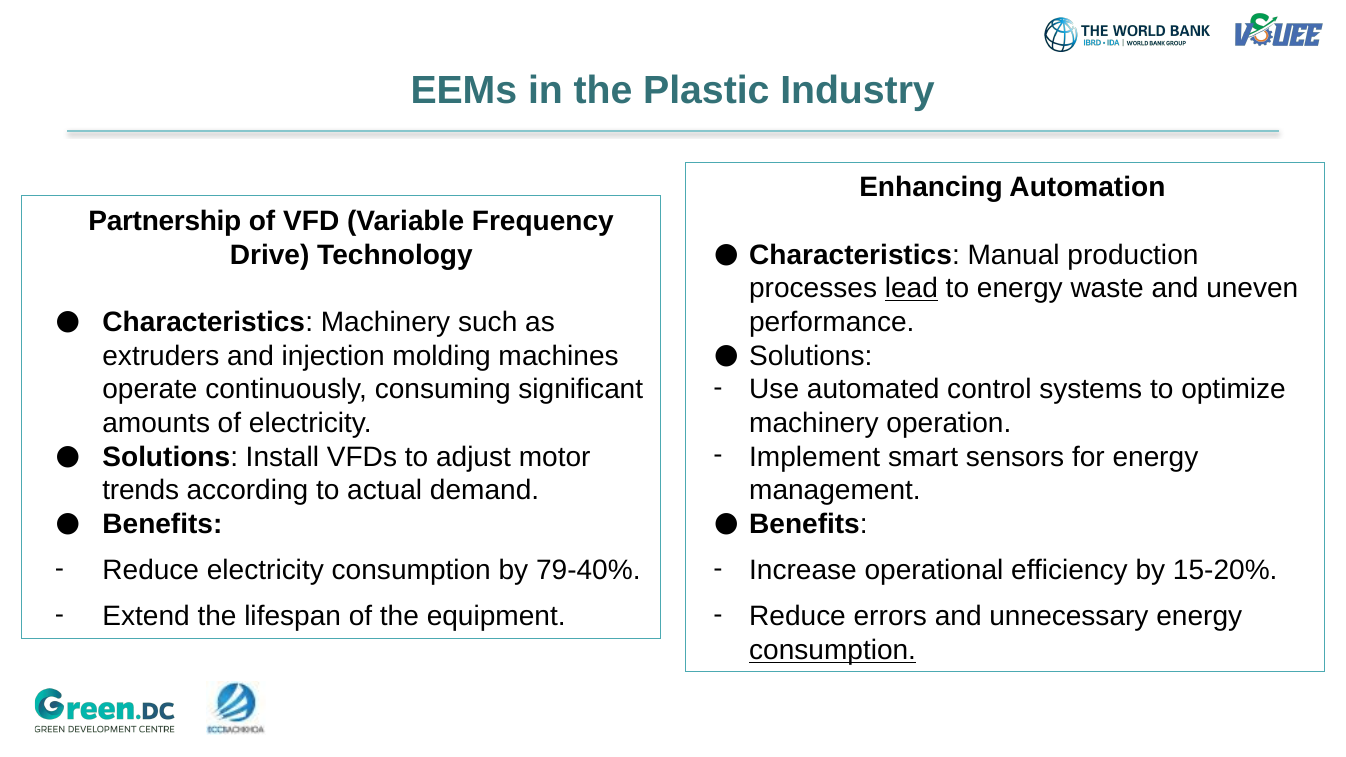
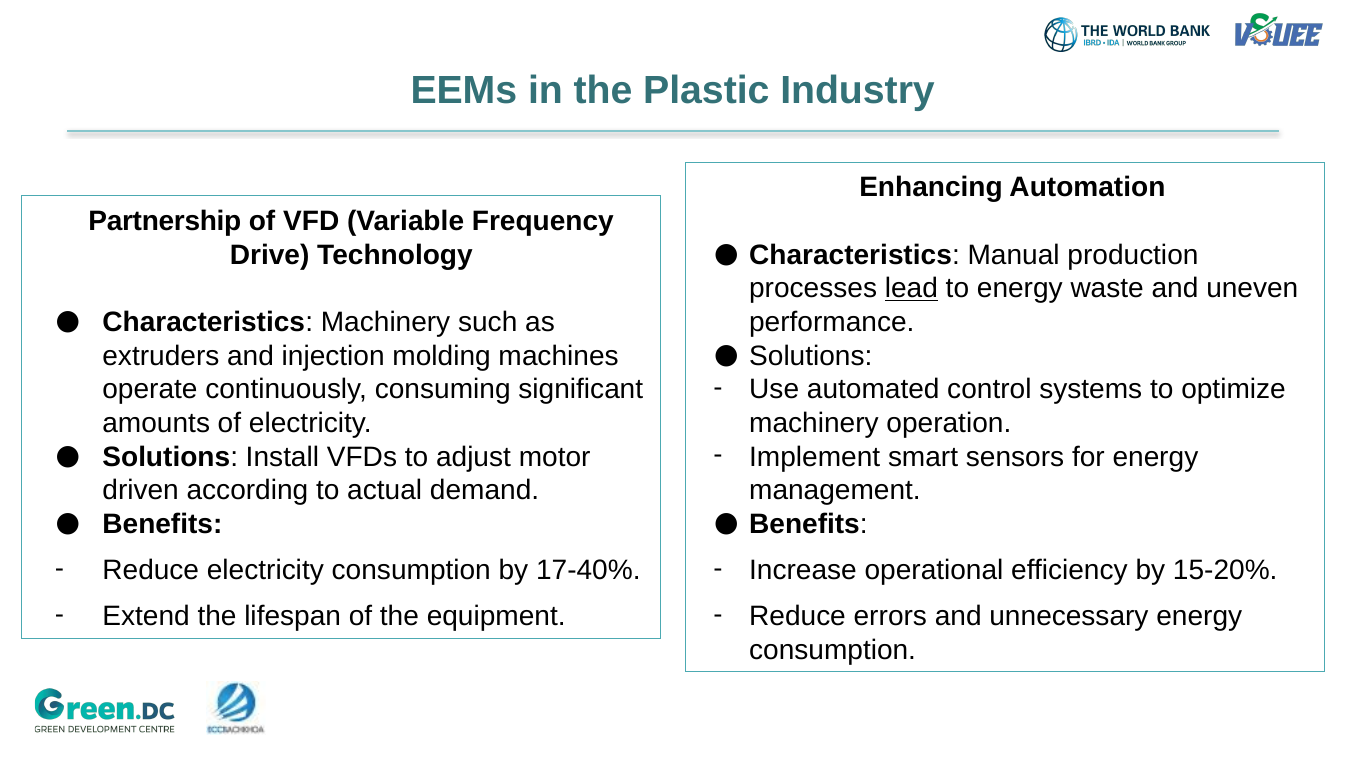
trends: trends -> driven
79-40%: 79-40% -> 17-40%
consumption at (833, 650) underline: present -> none
